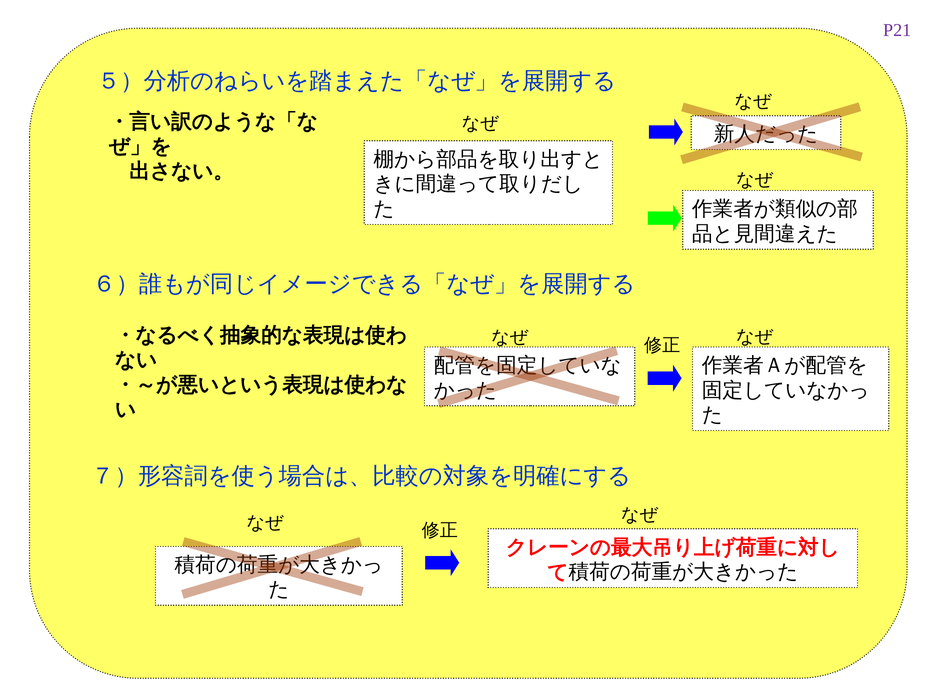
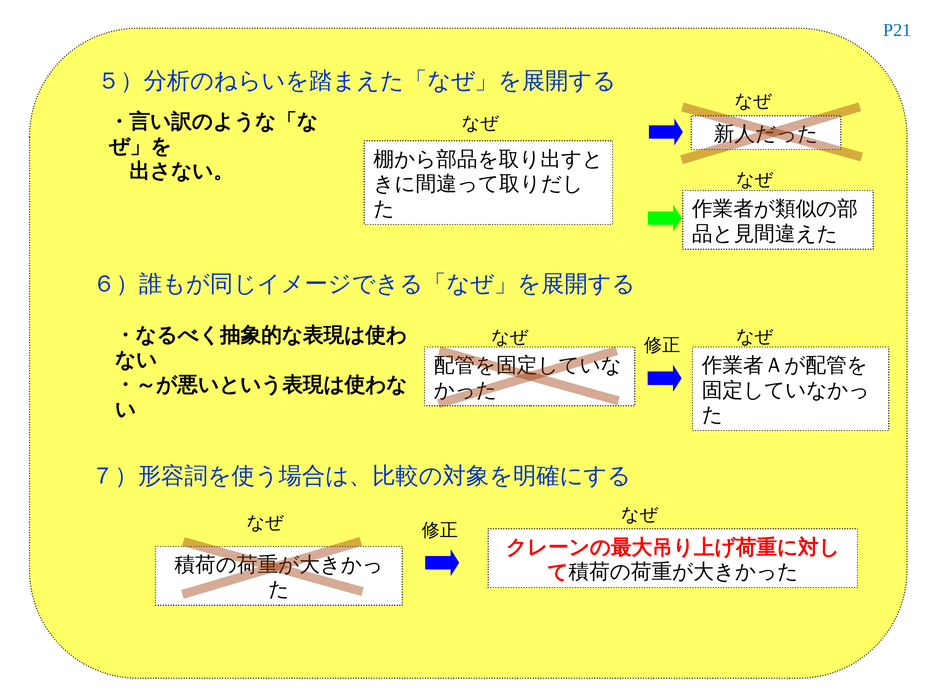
P21 colour: purple -> blue
